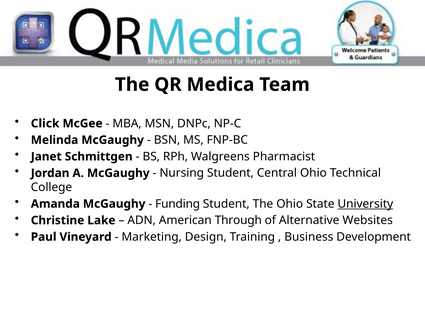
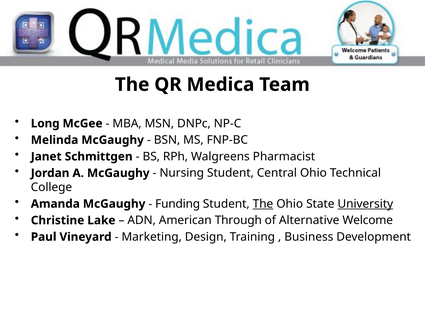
Click: Click -> Long
The at (263, 204) underline: none -> present
Websites: Websites -> Welcome
